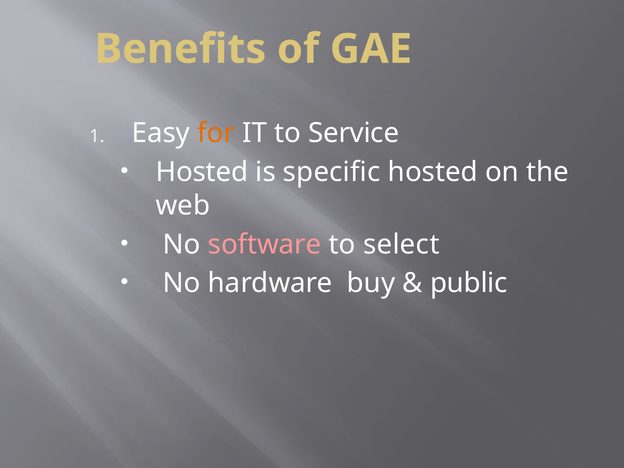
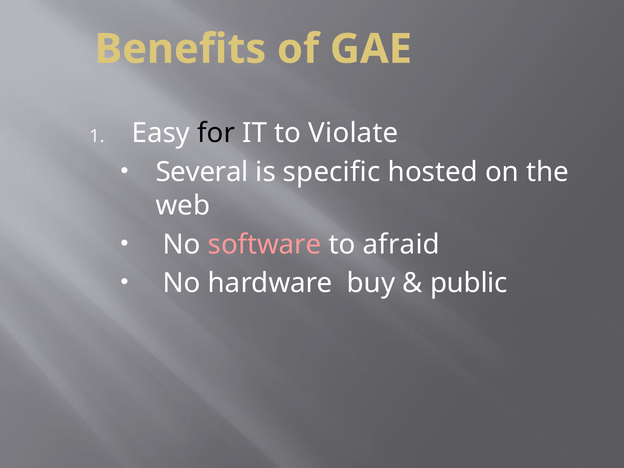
for colour: orange -> black
Service: Service -> Violate
Hosted at (202, 172): Hosted -> Several
select: select -> afraid
